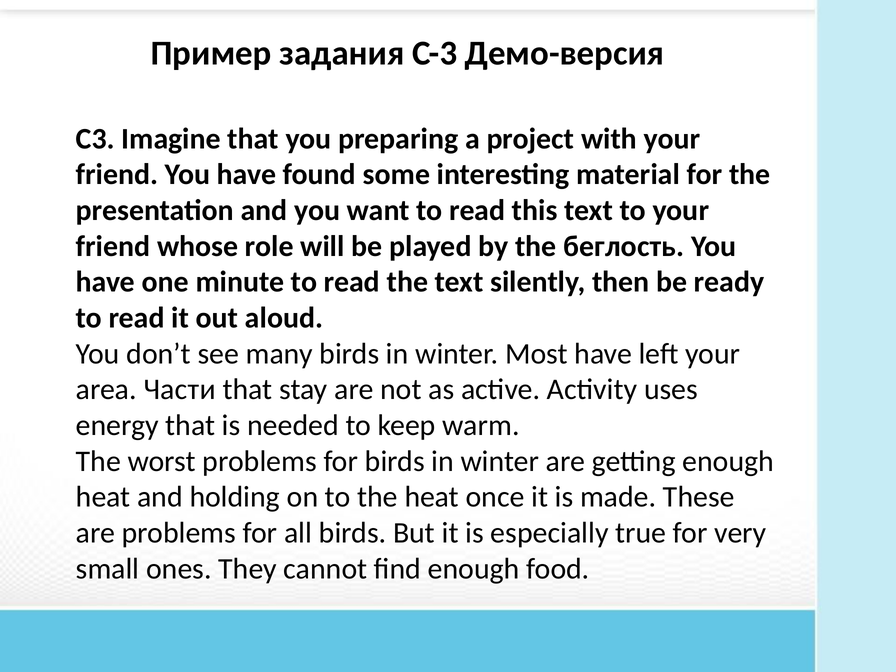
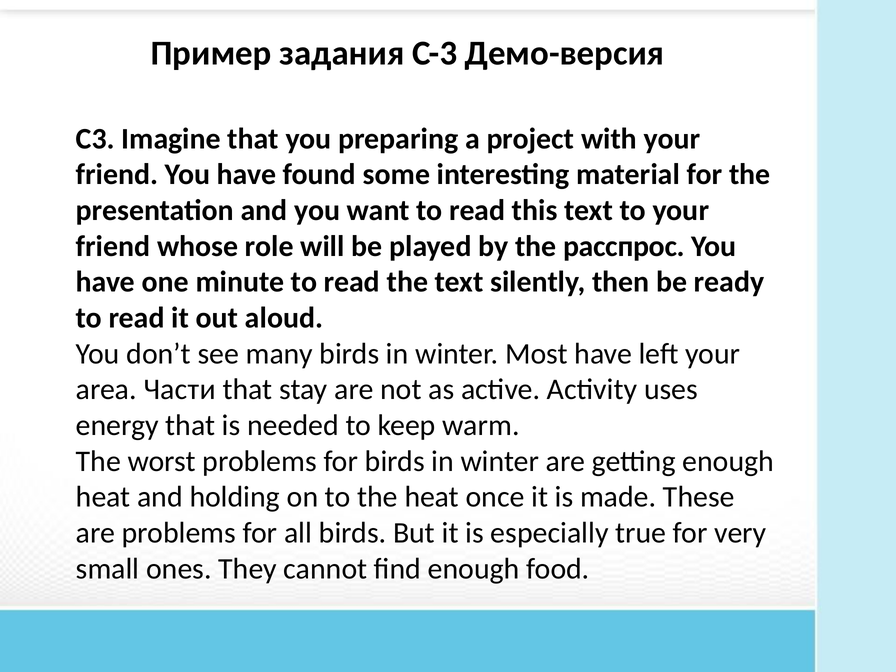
беглость: беглость -> расспрос
